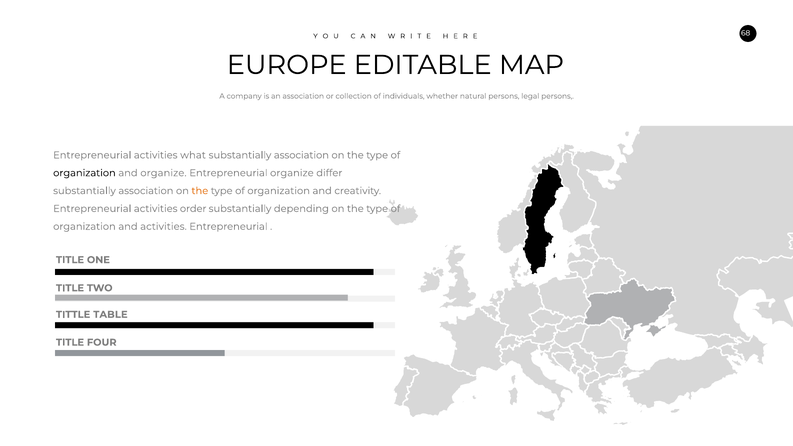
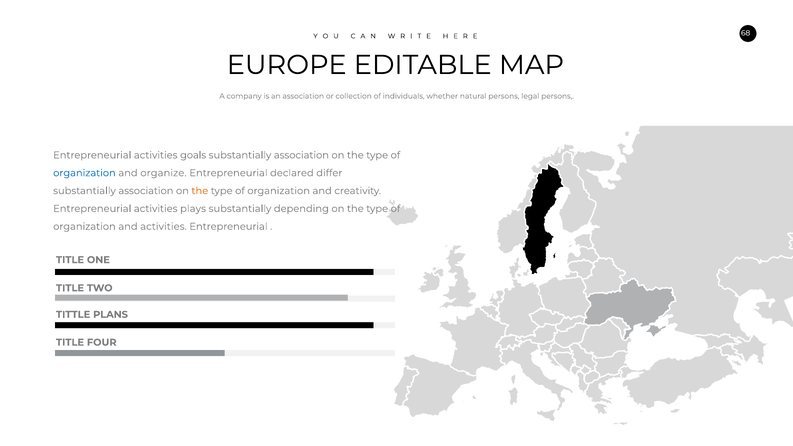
what: what -> goals
organization at (84, 173) colour: black -> blue
Entrepreneurial organize: organize -> declared
order: order -> plays
TABLE: TABLE -> PLANS
